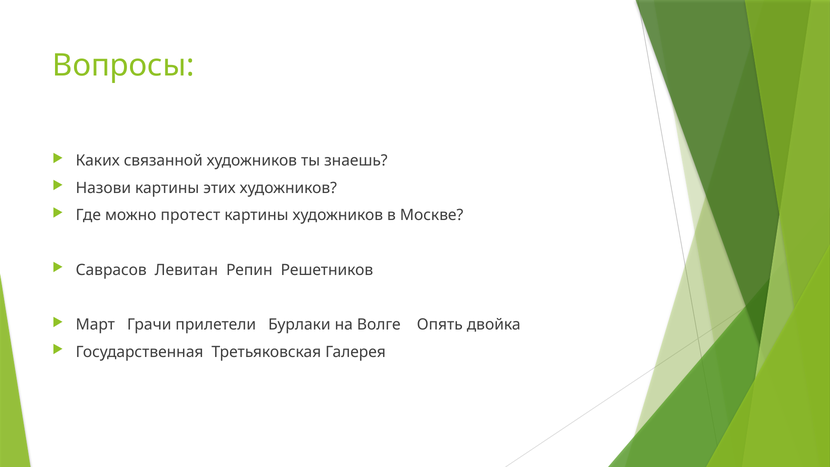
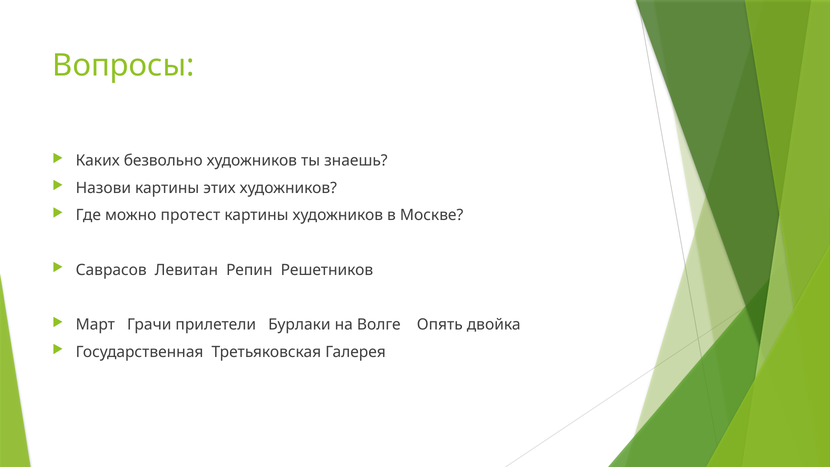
связанной: связанной -> безвольно
